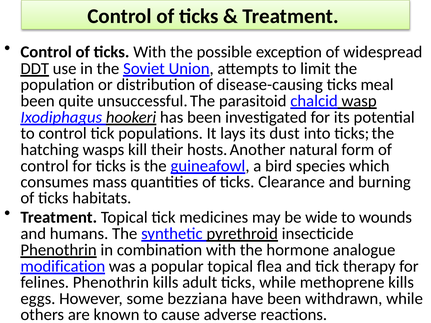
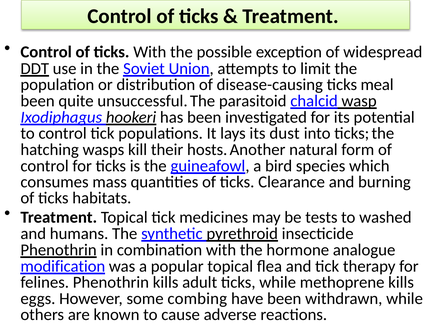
wide: wide -> tests
wounds: wounds -> washed
bezziana: bezziana -> combing
